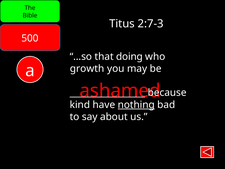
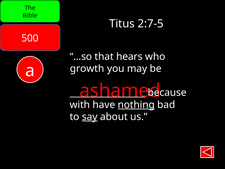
2:7-3: 2:7-3 -> 2:7-5
doing: doing -> hears
kind: kind -> with
say underline: none -> present
